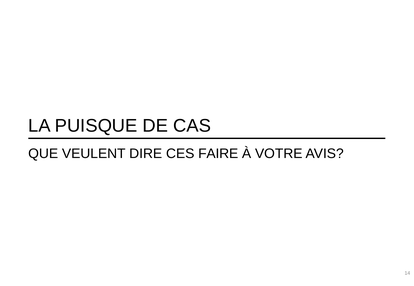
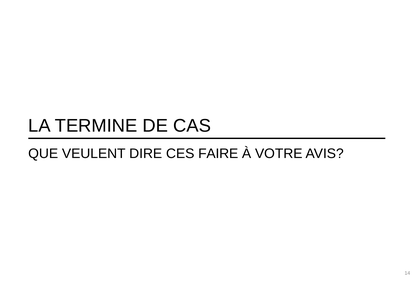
PUISQUE: PUISQUE -> TERMINE
